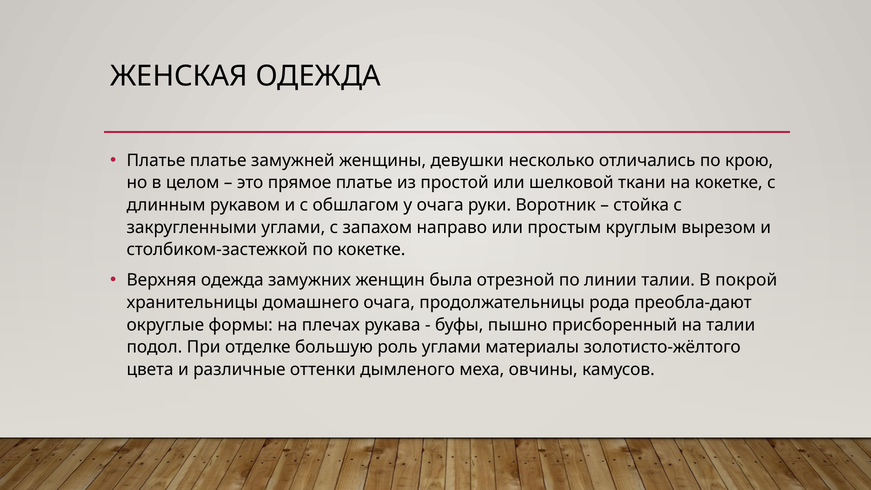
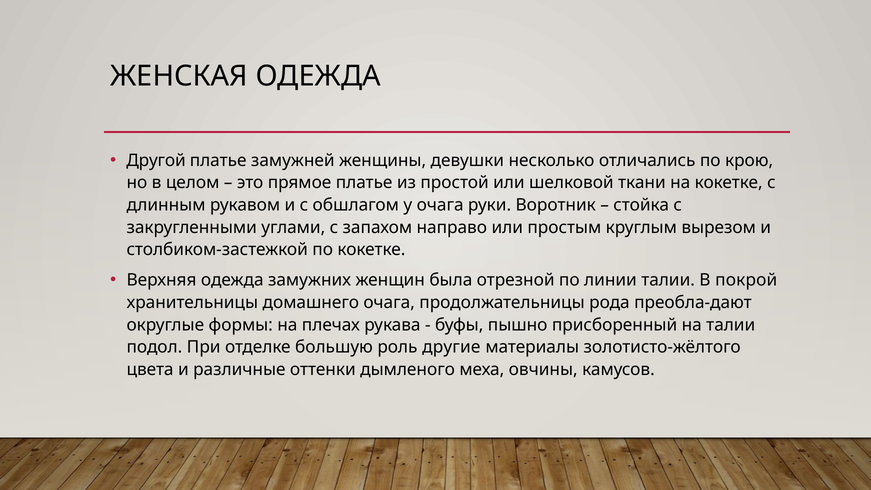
Платье at (156, 160): Платье -> Другой
роль углами: углами -> другие
